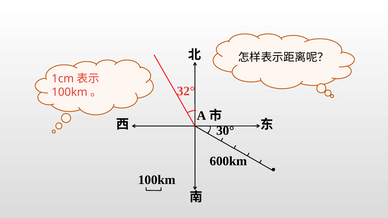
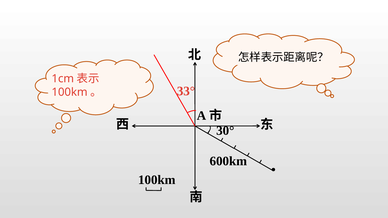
32°: 32° -> 33°
